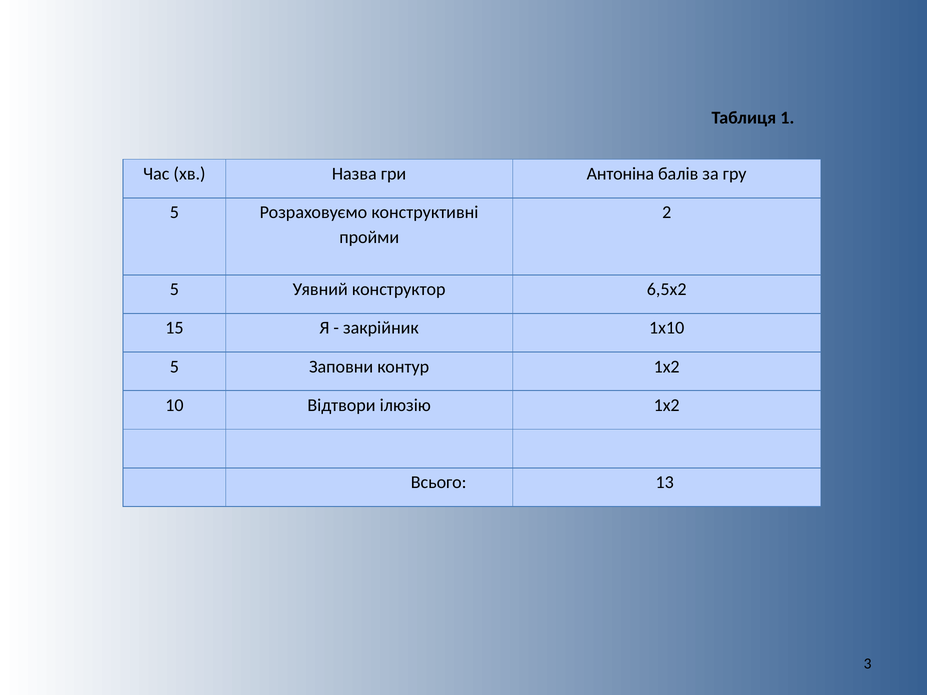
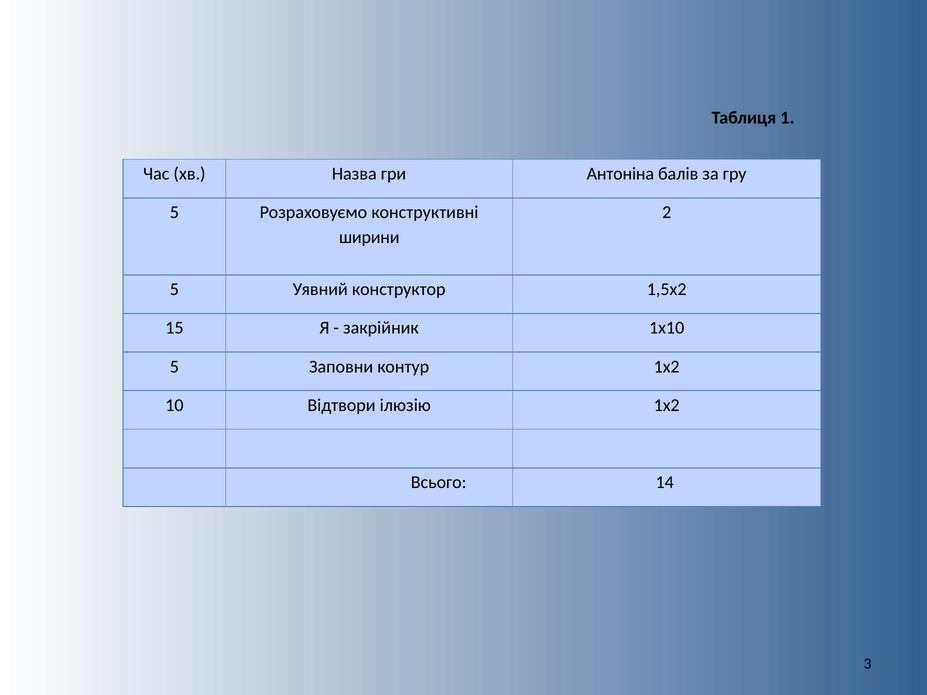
пройми: пройми -> ширини
6,5х2: 6,5х2 -> 1,5х2
13: 13 -> 14
